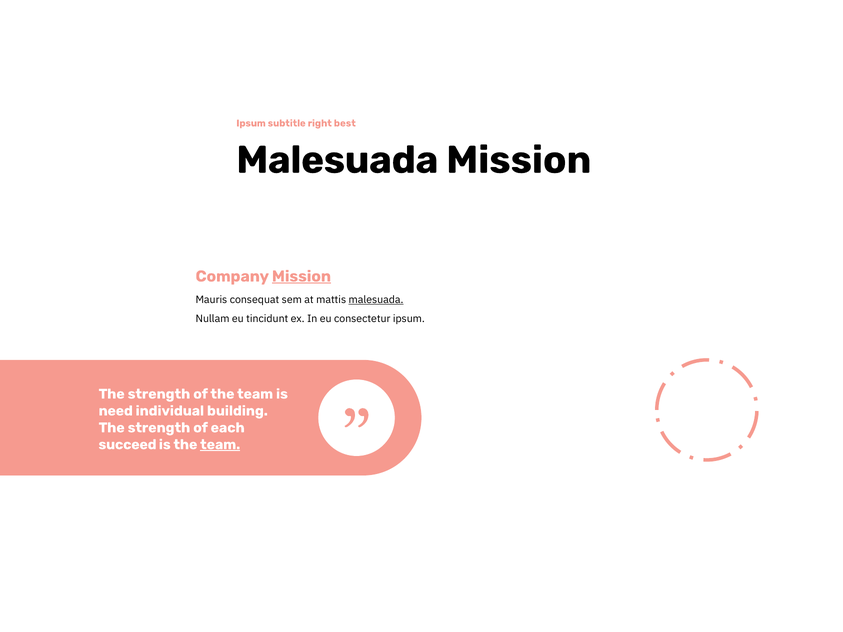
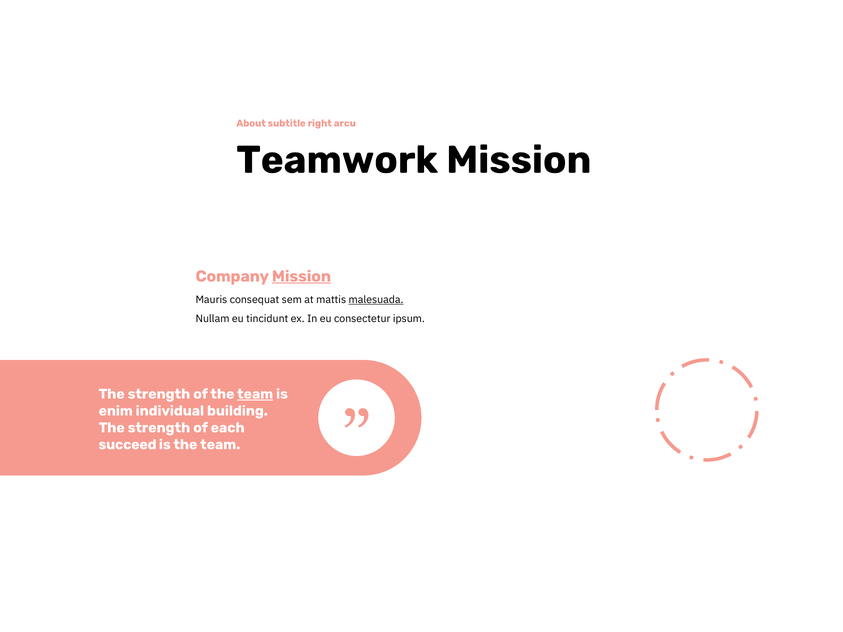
Ipsum at (251, 123): Ipsum -> About
best: best -> arcu
Malesuada at (337, 160): Malesuada -> Teamwork
team at (255, 394) underline: none -> present
need: need -> enim
team at (220, 445) underline: present -> none
